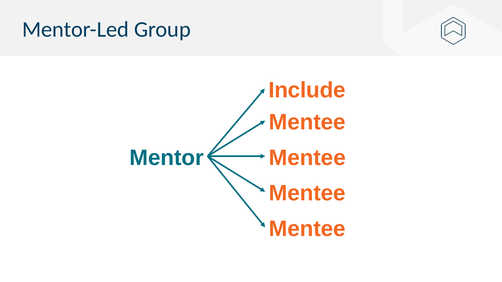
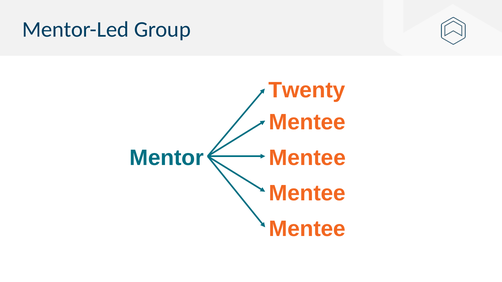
Include: Include -> Twenty
